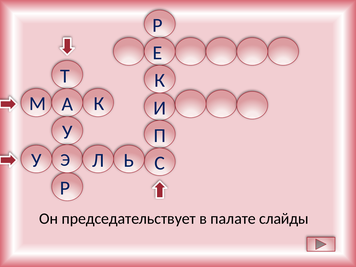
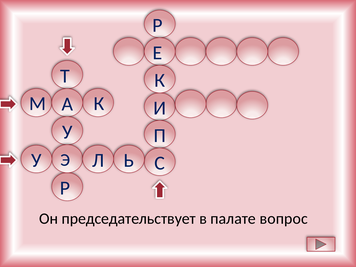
слайды: слайды -> вопрос
